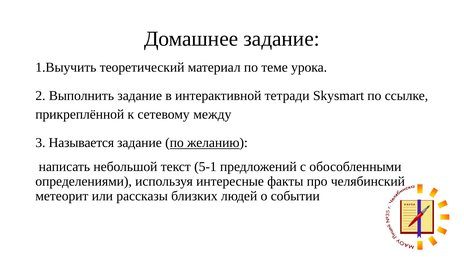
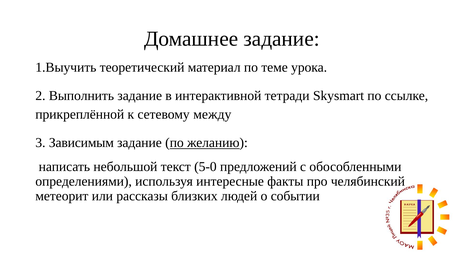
Называется: Называется -> Зависимым
5-1: 5-1 -> 5-0
